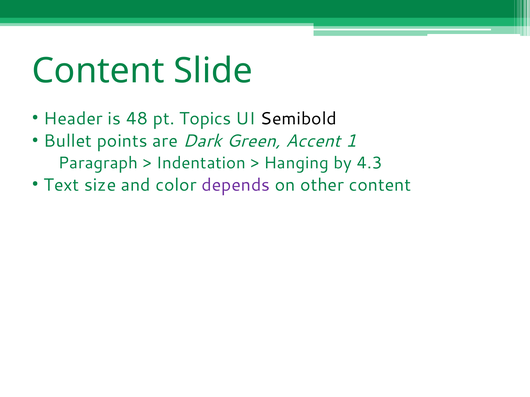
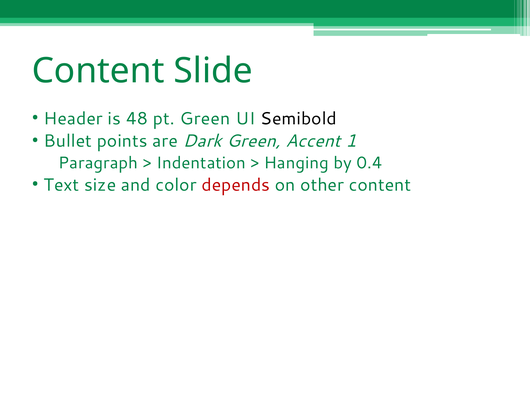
pt Topics: Topics -> Green
4.3: 4.3 -> 0.4
depends colour: purple -> red
